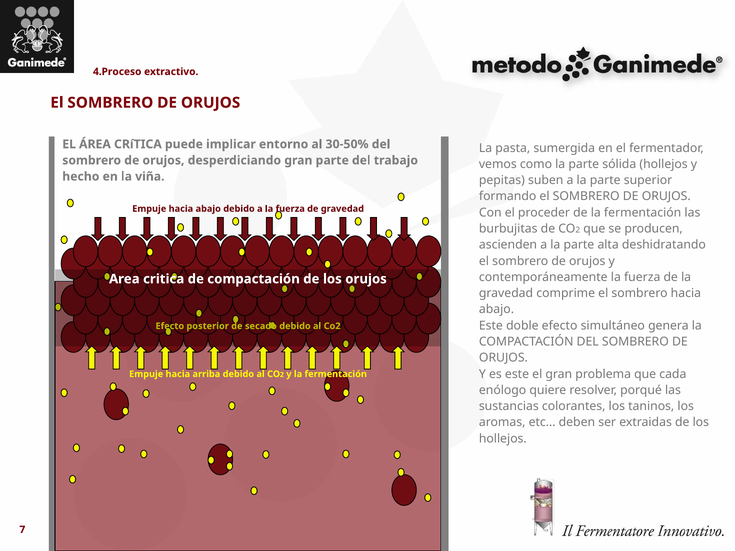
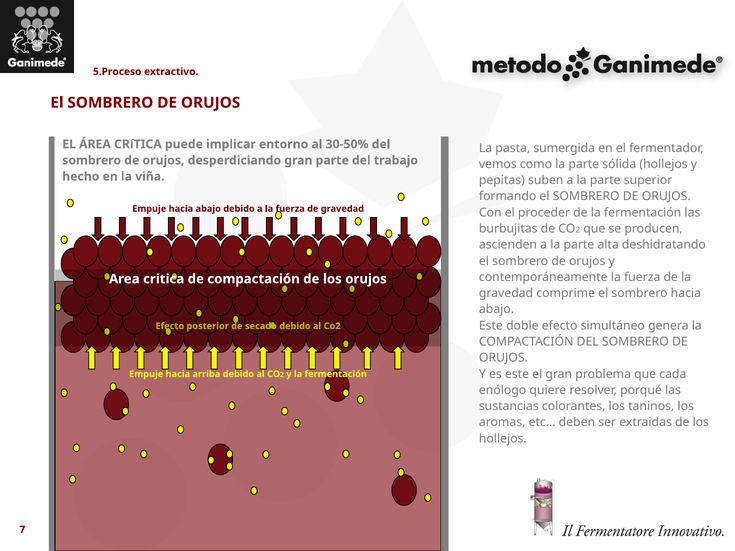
4.Proceso: 4.Proceso -> 5.Proceso
